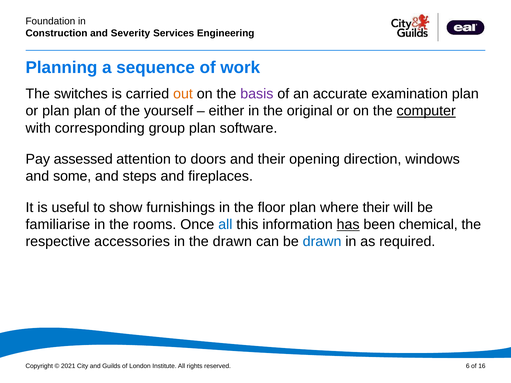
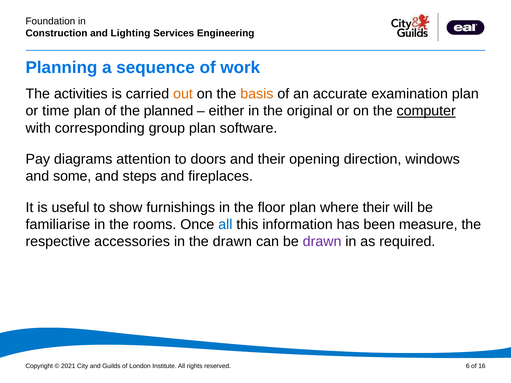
Severity: Severity -> Lighting
switches: switches -> activities
basis colour: purple -> orange
or plan: plan -> time
yourself: yourself -> planned
assessed: assessed -> diagrams
has underline: present -> none
chemical: chemical -> measure
drawn at (322, 242) colour: blue -> purple
